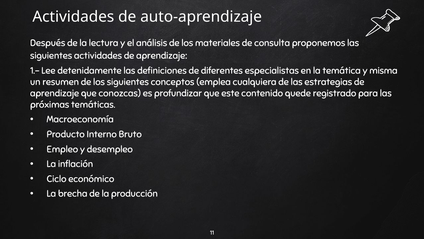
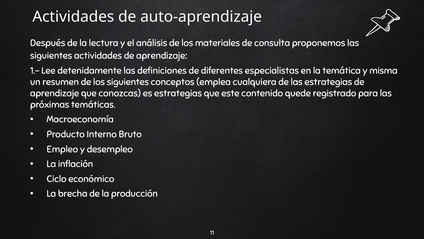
es profundizar: profundizar -> estrategias
